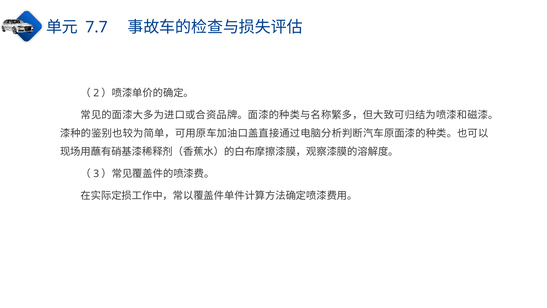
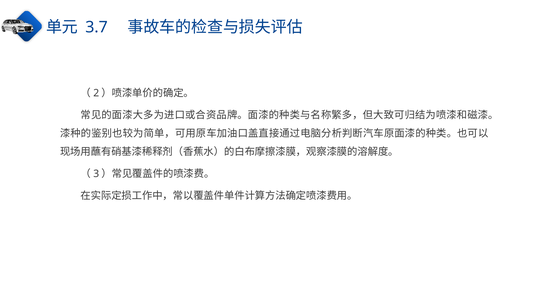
7.7: 7.7 -> 3.7
